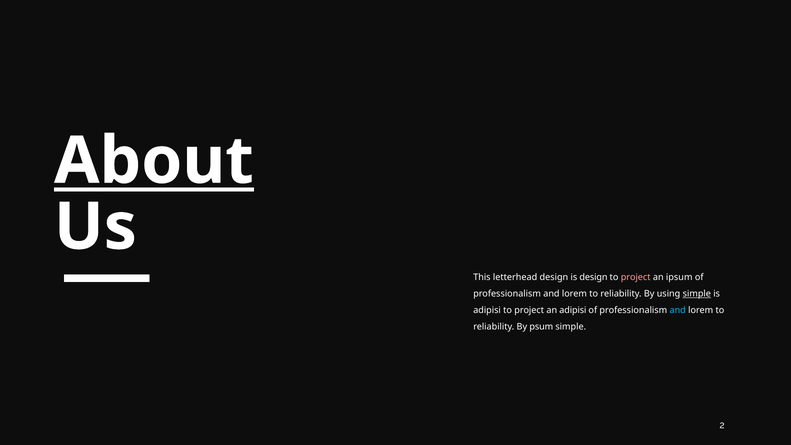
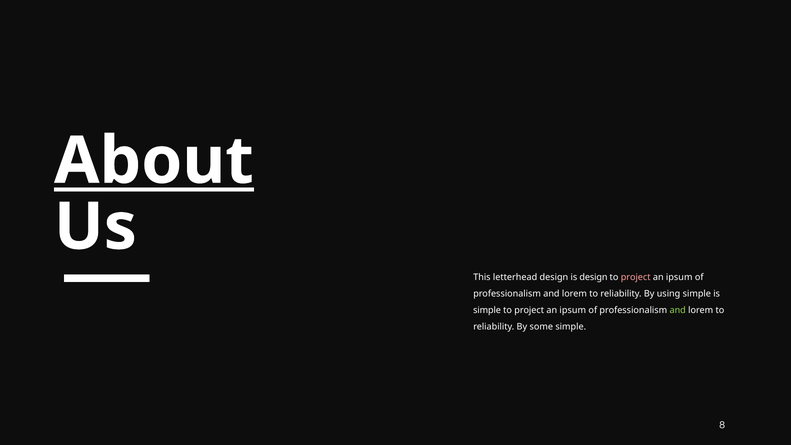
simple at (697, 294) underline: present -> none
adipisi at (487, 310): adipisi -> simple
adipisi at (573, 310): adipisi -> ipsum
and at (678, 310) colour: light blue -> light green
psum: psum -> some
2: 2 -> 8
